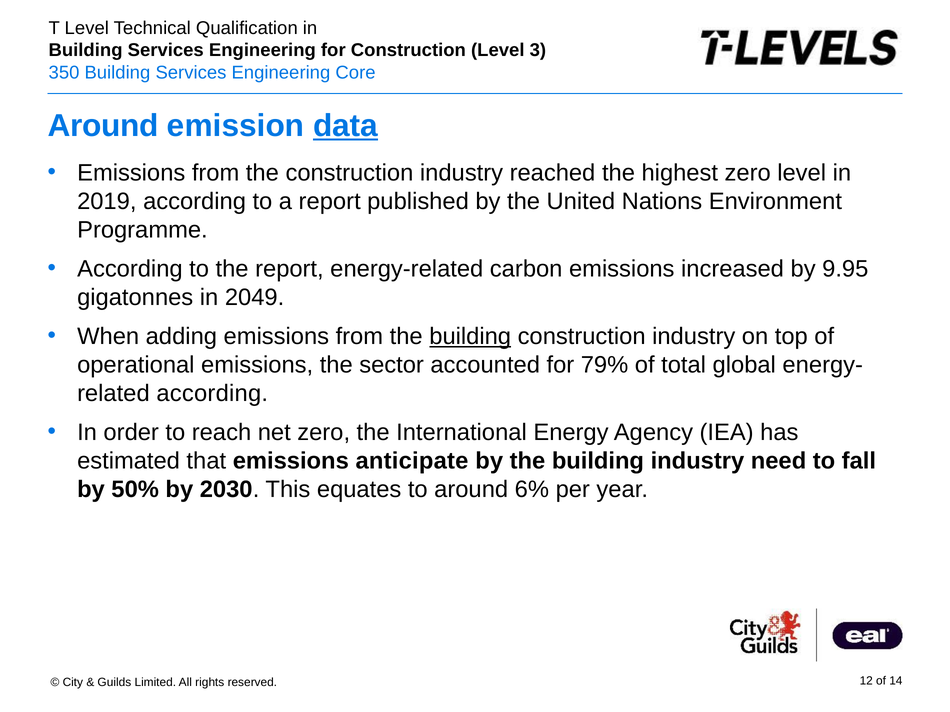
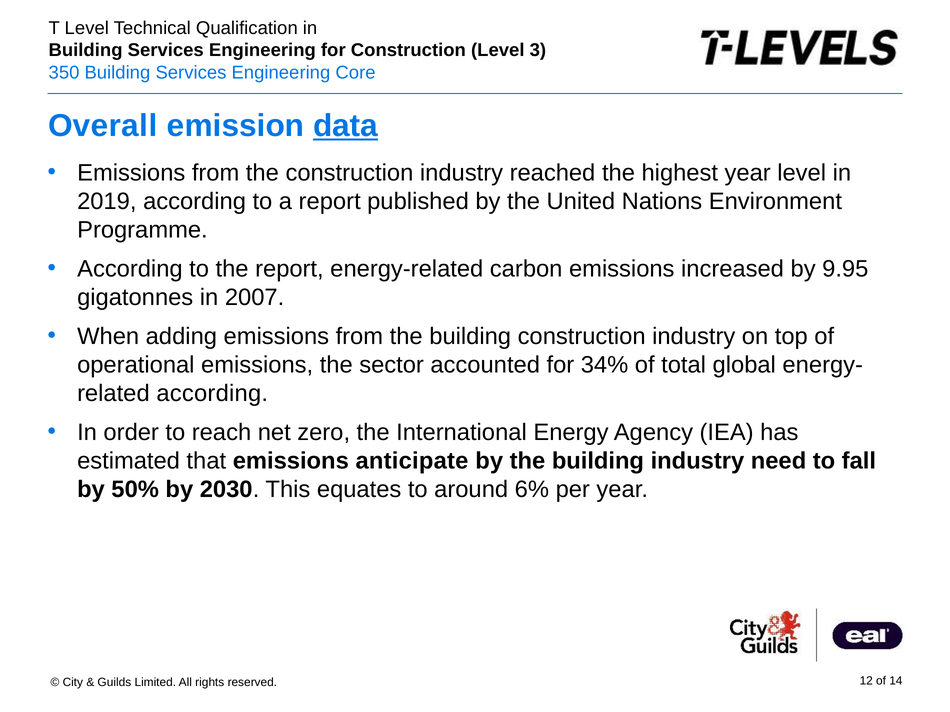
Around at (103, 126): Around -> Overall
highest zero: zero -> year
2049: 2049 -> 2007
building at (470, 337) underline: present -> none
79%: 79% -> 34%
